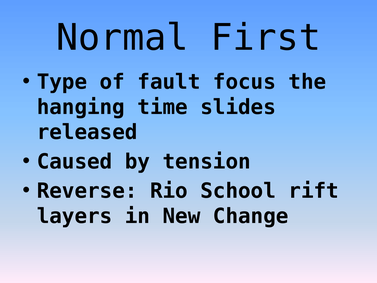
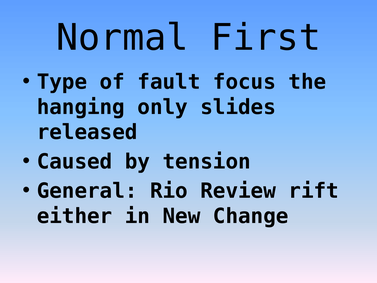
time: time -> only
Reverse: Reverse -> General
School: School -> Review
layers: layers -> either
